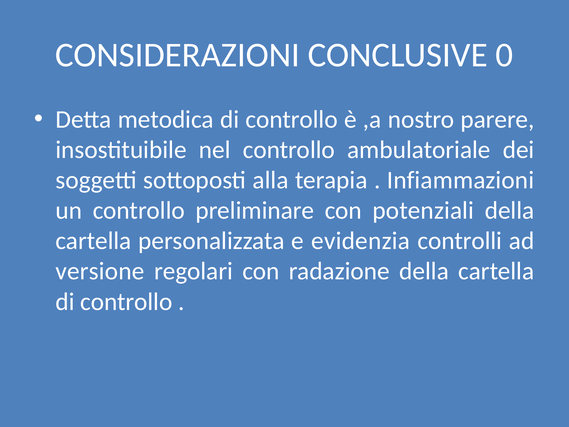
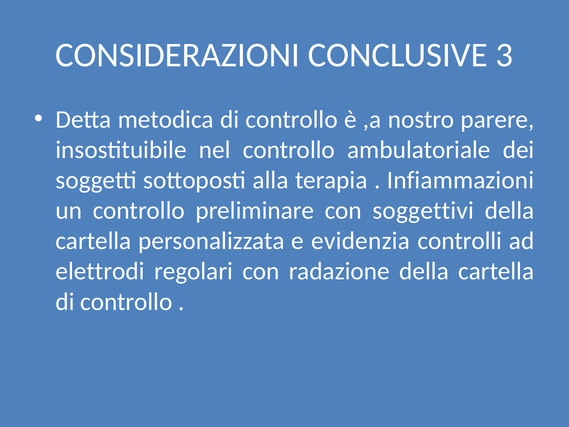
0: 0 -> 3
potenziali: potenziali -> soggettivi
versione: versione -> elettrodi
